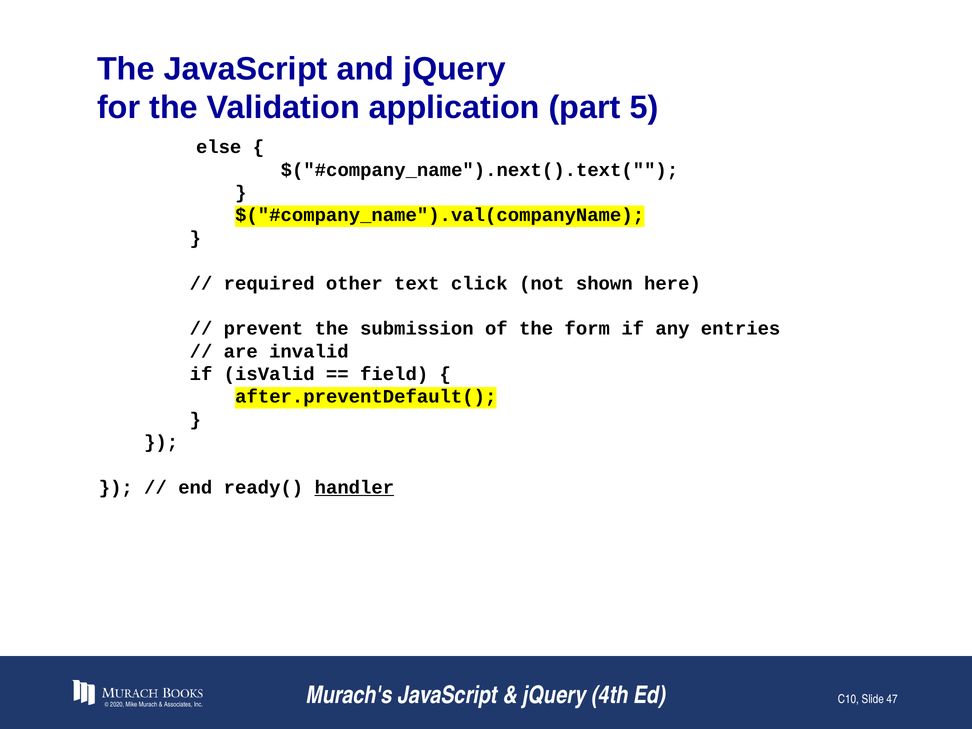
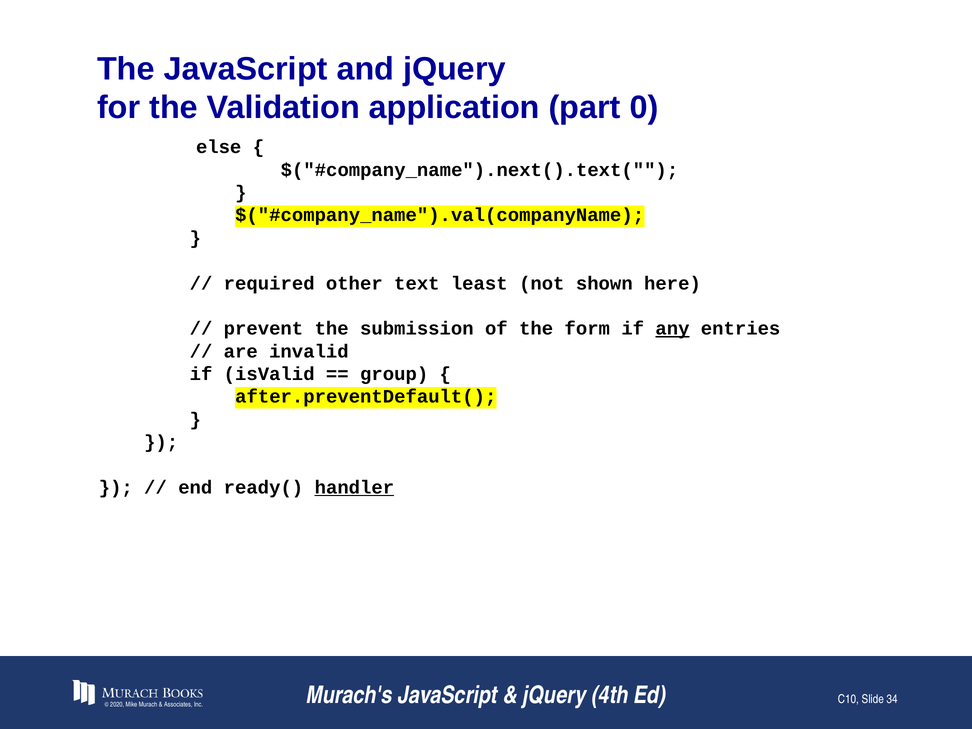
5: 5 -> 0
click: click -> least
any underline: none -> present
field: field -> group
47: 47 -> 34
